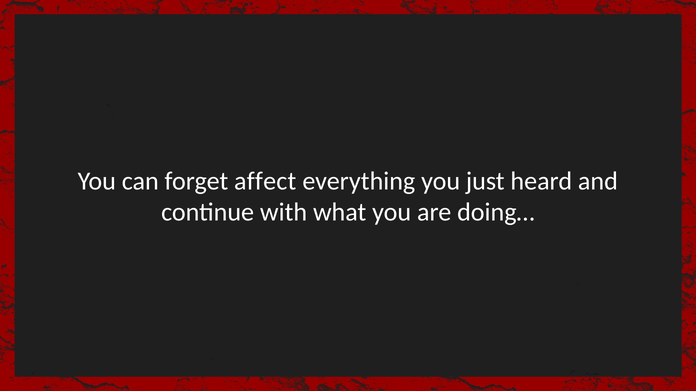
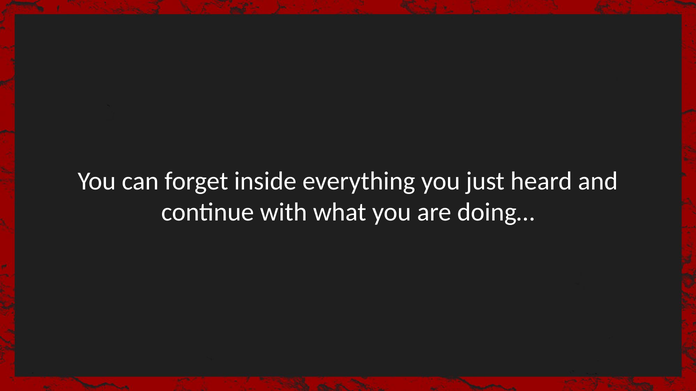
affect: affect -> inside
